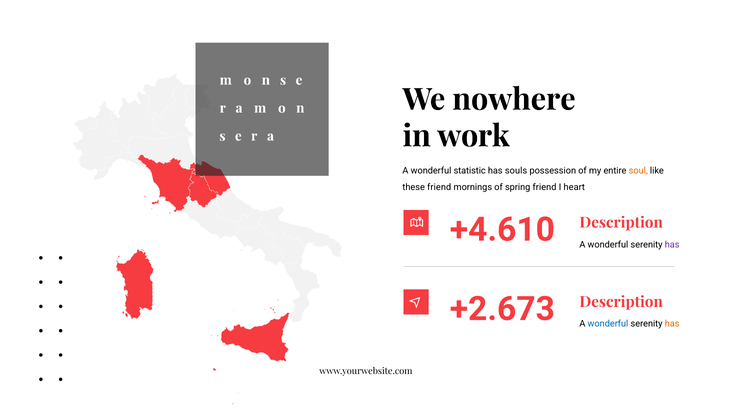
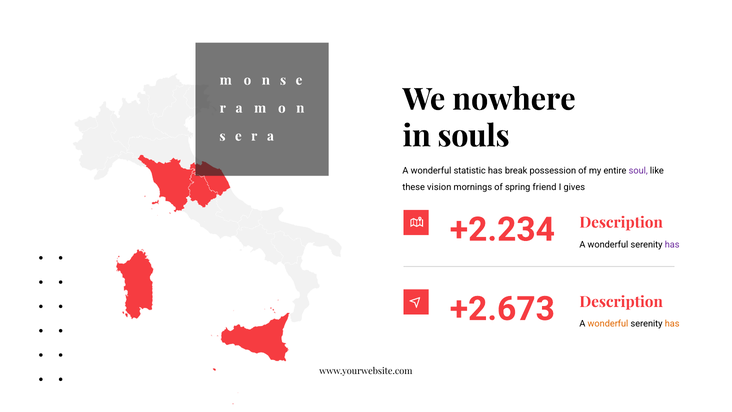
work: work -> souls
souls: souls -> break
soul colour: orange -> purple
these friend: friend -> vision
heart: heart -> gives
+4.610: +4.610 -> +2.234
wonderful at (608, 324) colour: blue -> orange
